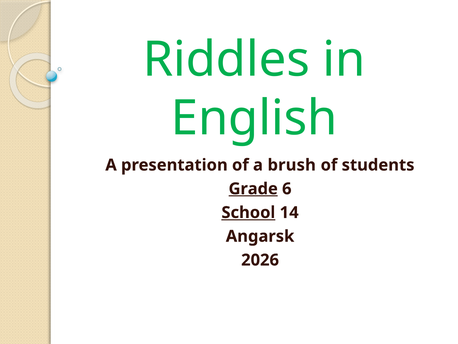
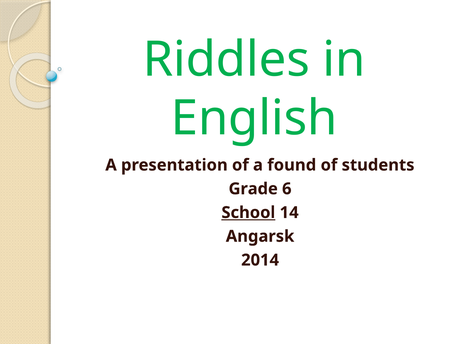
brush: brush -> found
Grade underline: present -> none
2026: 2026 -> 2014
